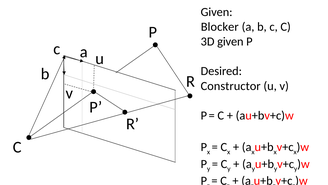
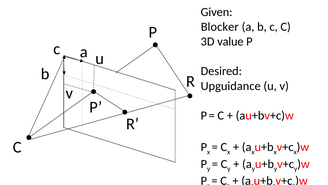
3D given: given -> value
Constructor: Constructor -> Upguidance
